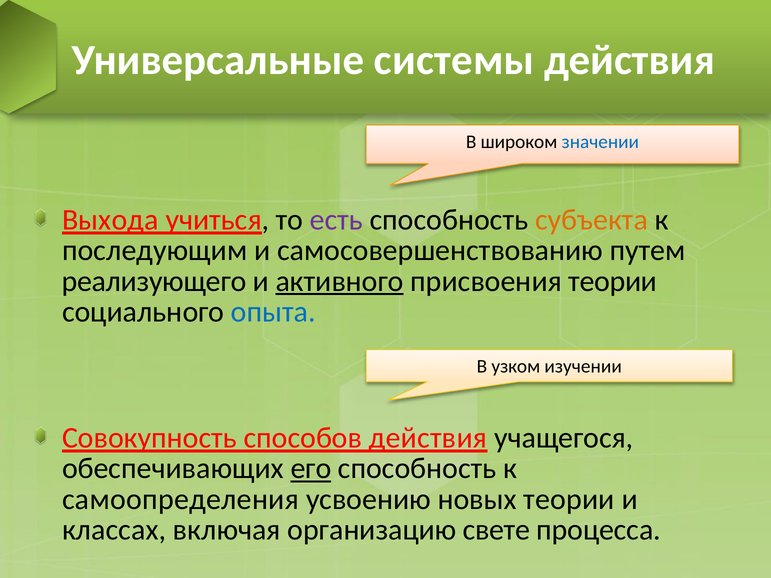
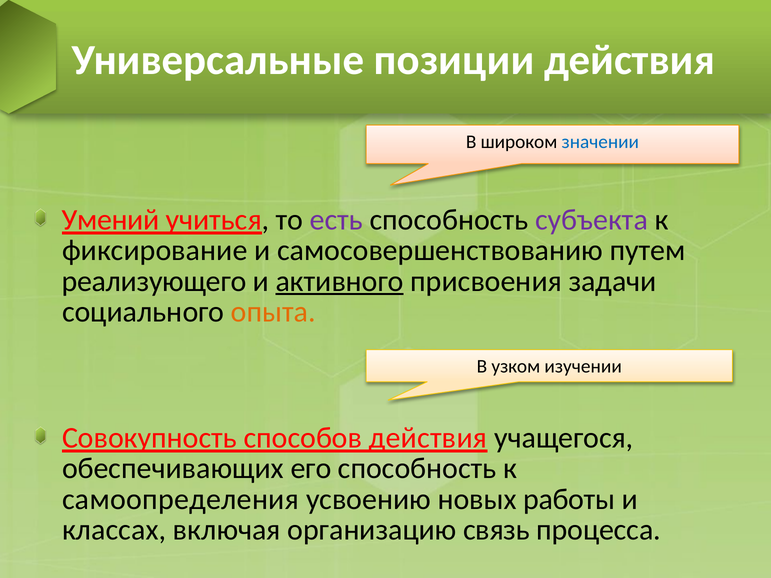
системы: системы -> позиции
Выхода: Выхода -> Умений
субъекта colour: orange -> purple
последующим: последующим -> фиксирование
присвоения теории: теории -> задачи
опыта colour: blue -> orange
его underline: present -> none
новых теории: теории -> работы
свете: свете -> связь
